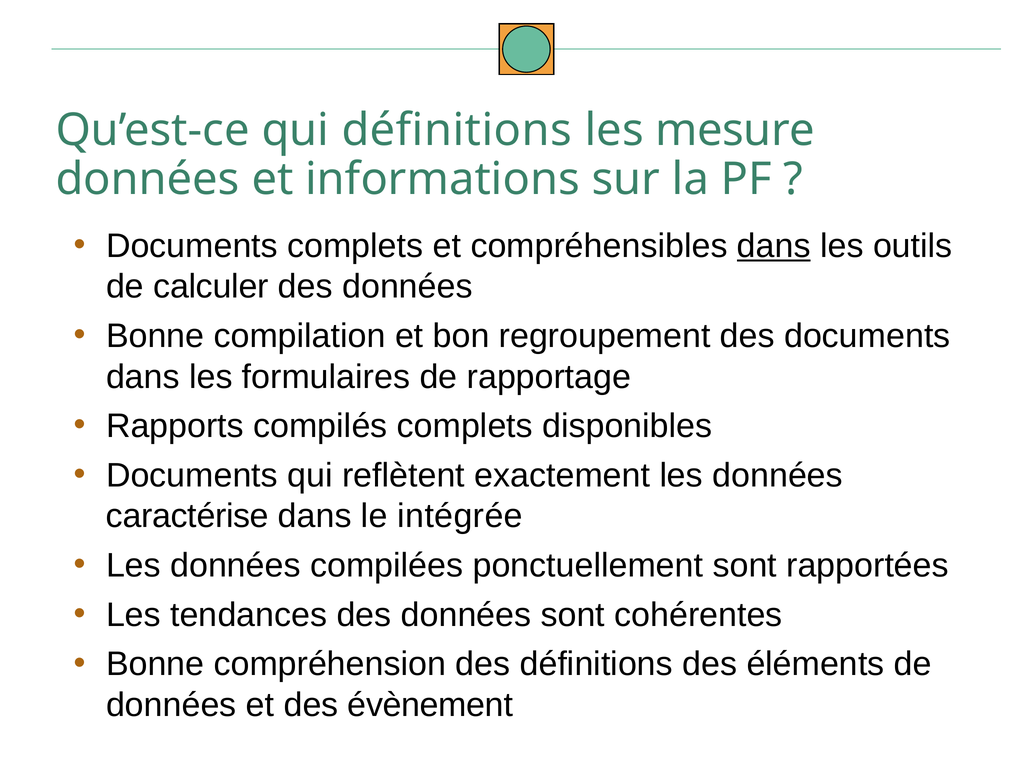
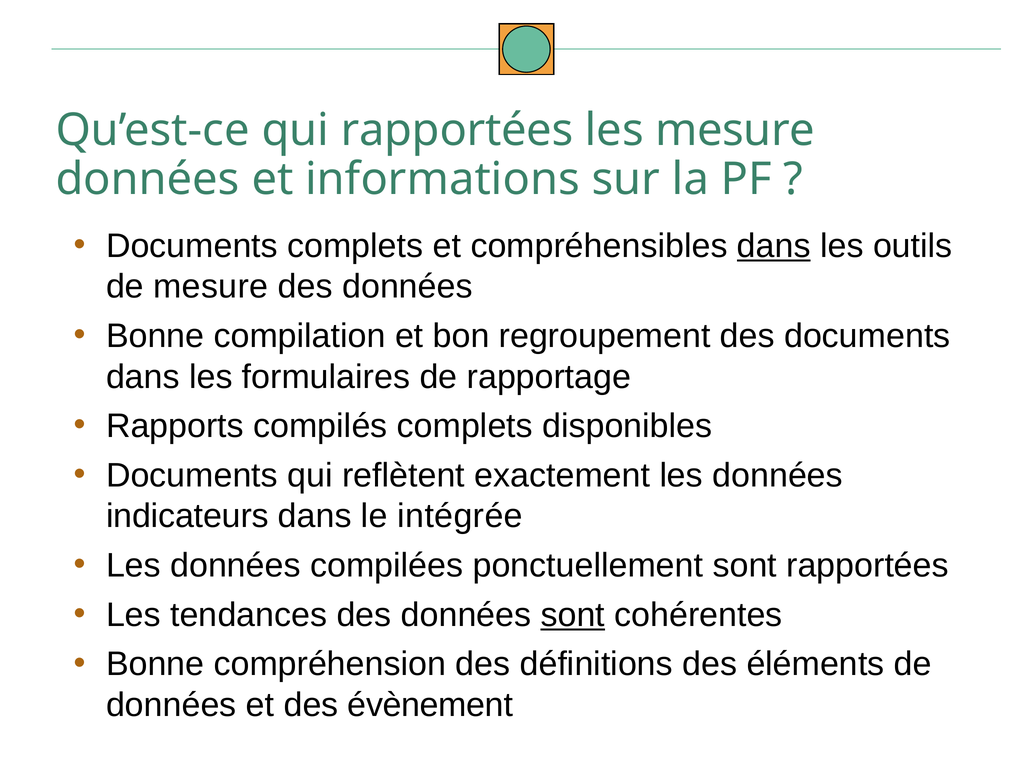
qui définitions: définitions -> rapportées
de calculer: calculer -> mesure
caractérise: caractérise -> indicateurs
sont at (573, 615) underline: none -> present
